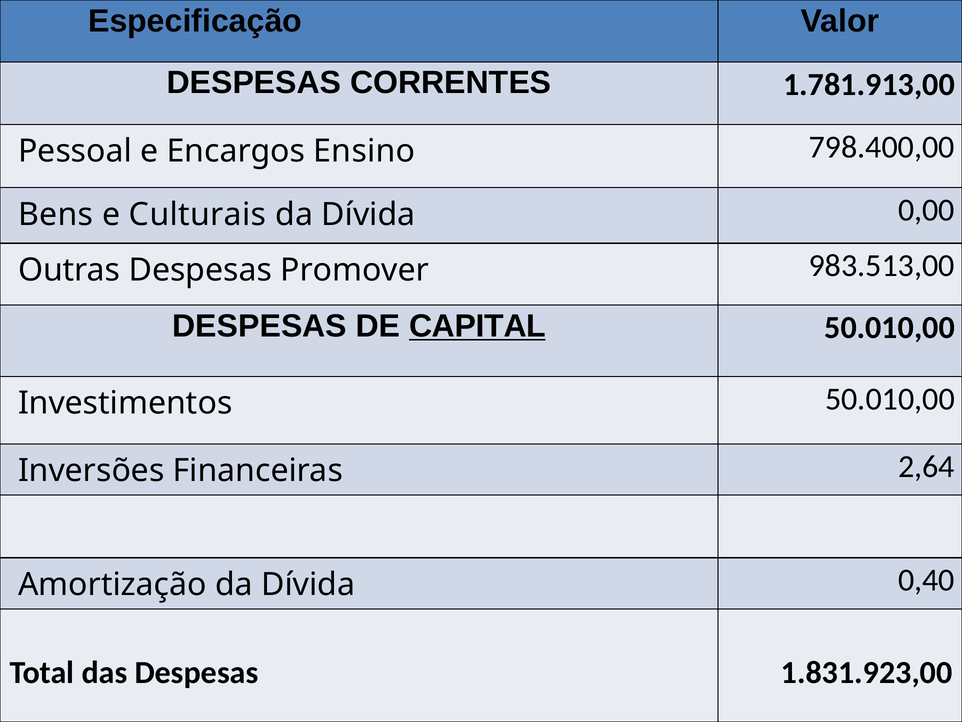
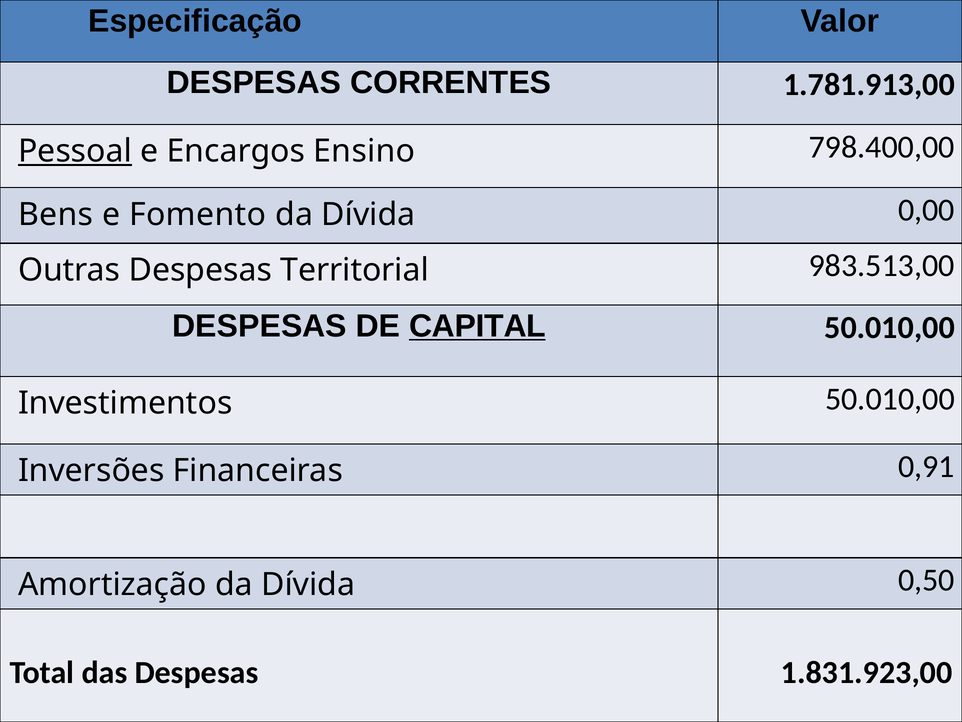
Pessoal underline: none -> present
Culturais: Culturais -> Fomento
Promover: Promover -> Territorial
2,64: 2,64 -> 0,91
0,40: 0,40 -> 0,50
